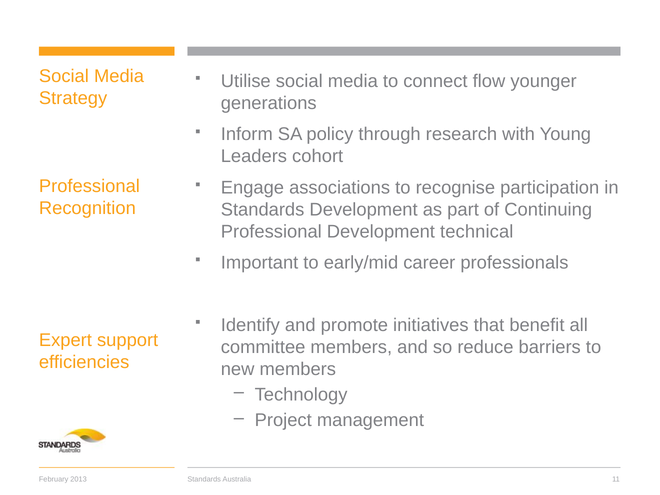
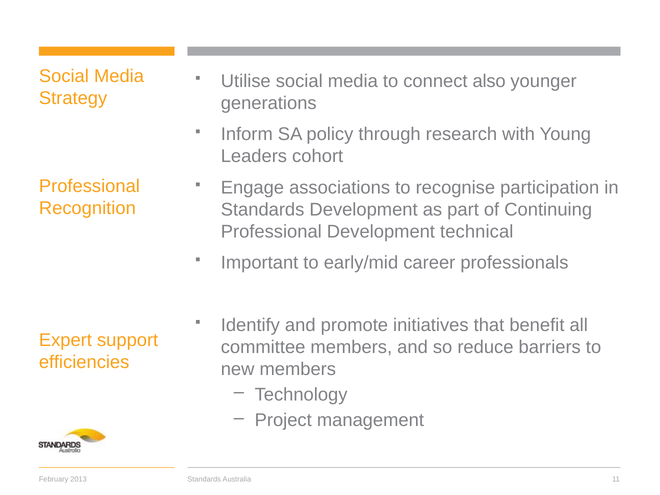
flow: flow -> also
